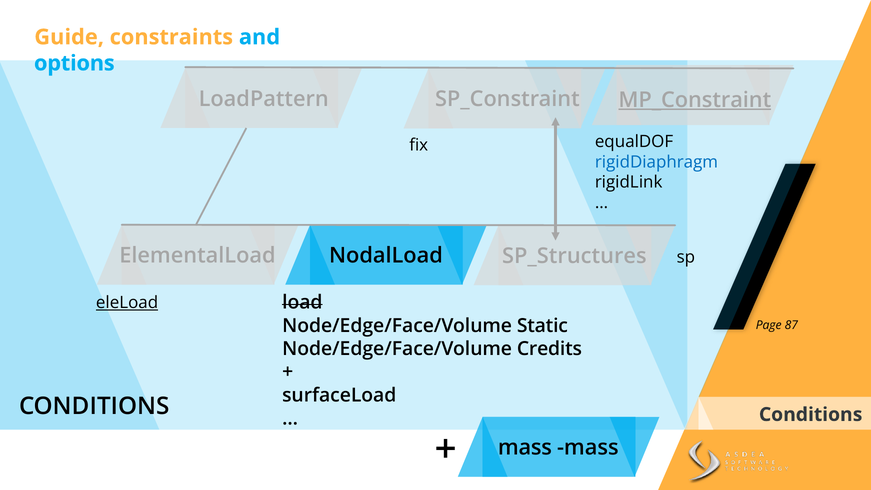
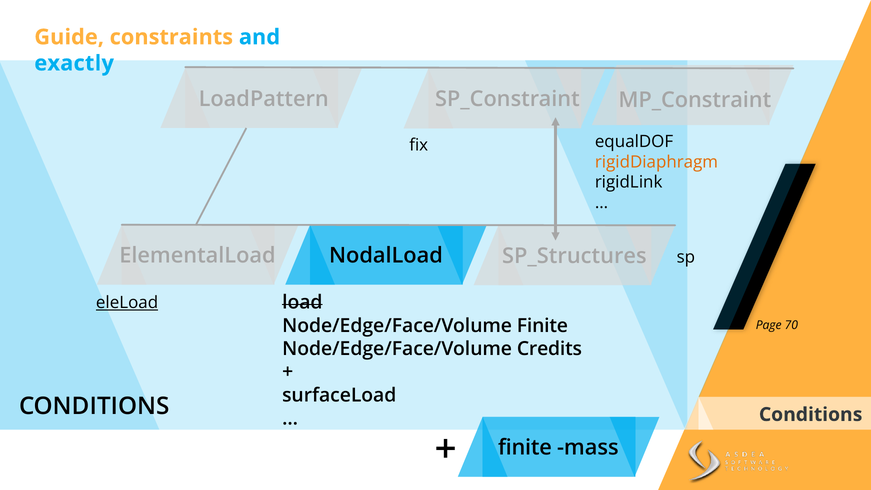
options: options -> exactly
MP_Constraint underline: present -> none
rigidDiaphragm colour: blue -> orange
Node/Edge/Face/Volume Static: Static -> Finite
87: 87 -> 70
mass at (525, 448): mass -> finite
